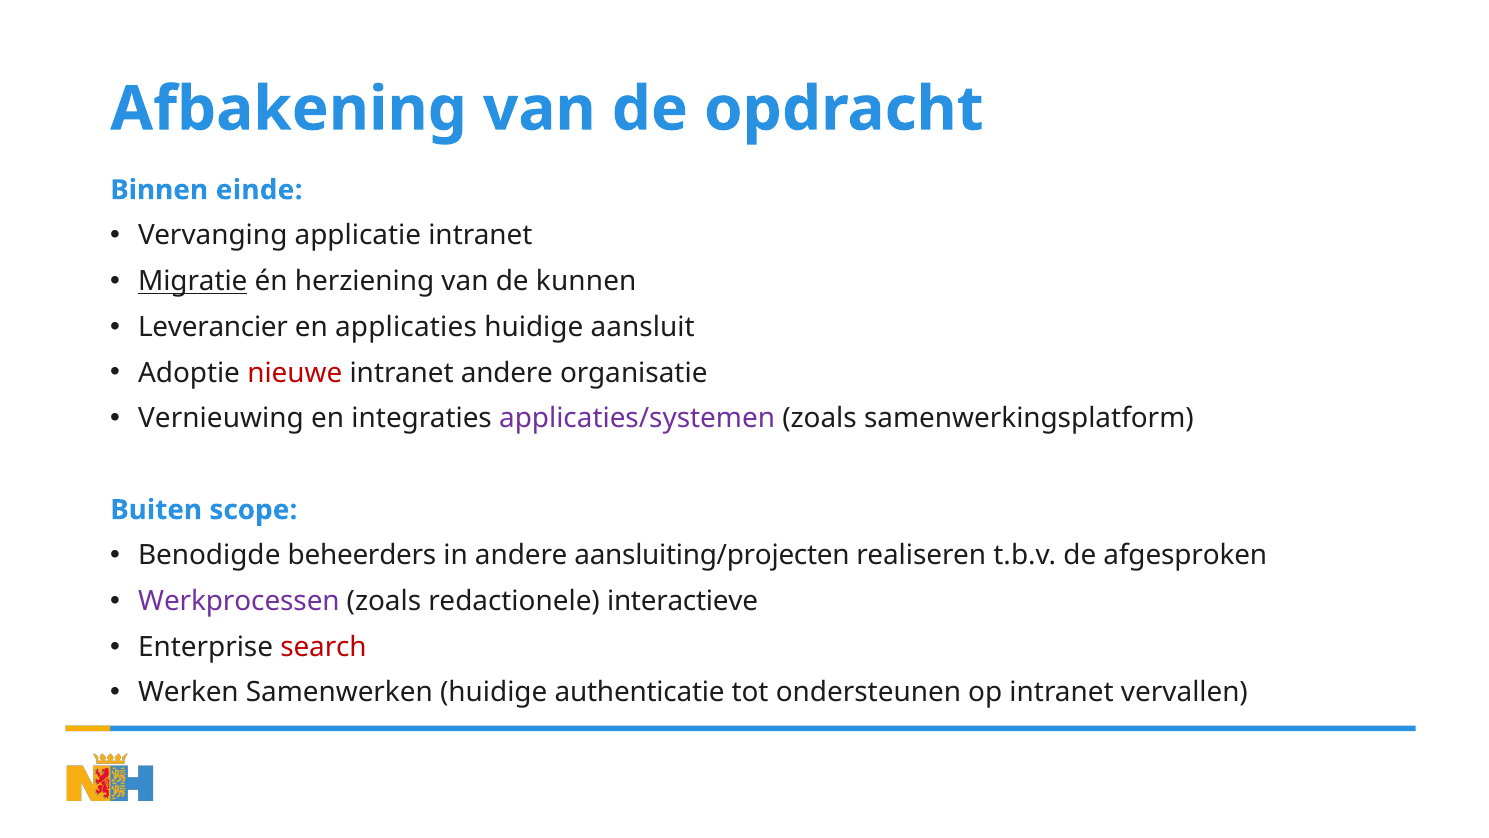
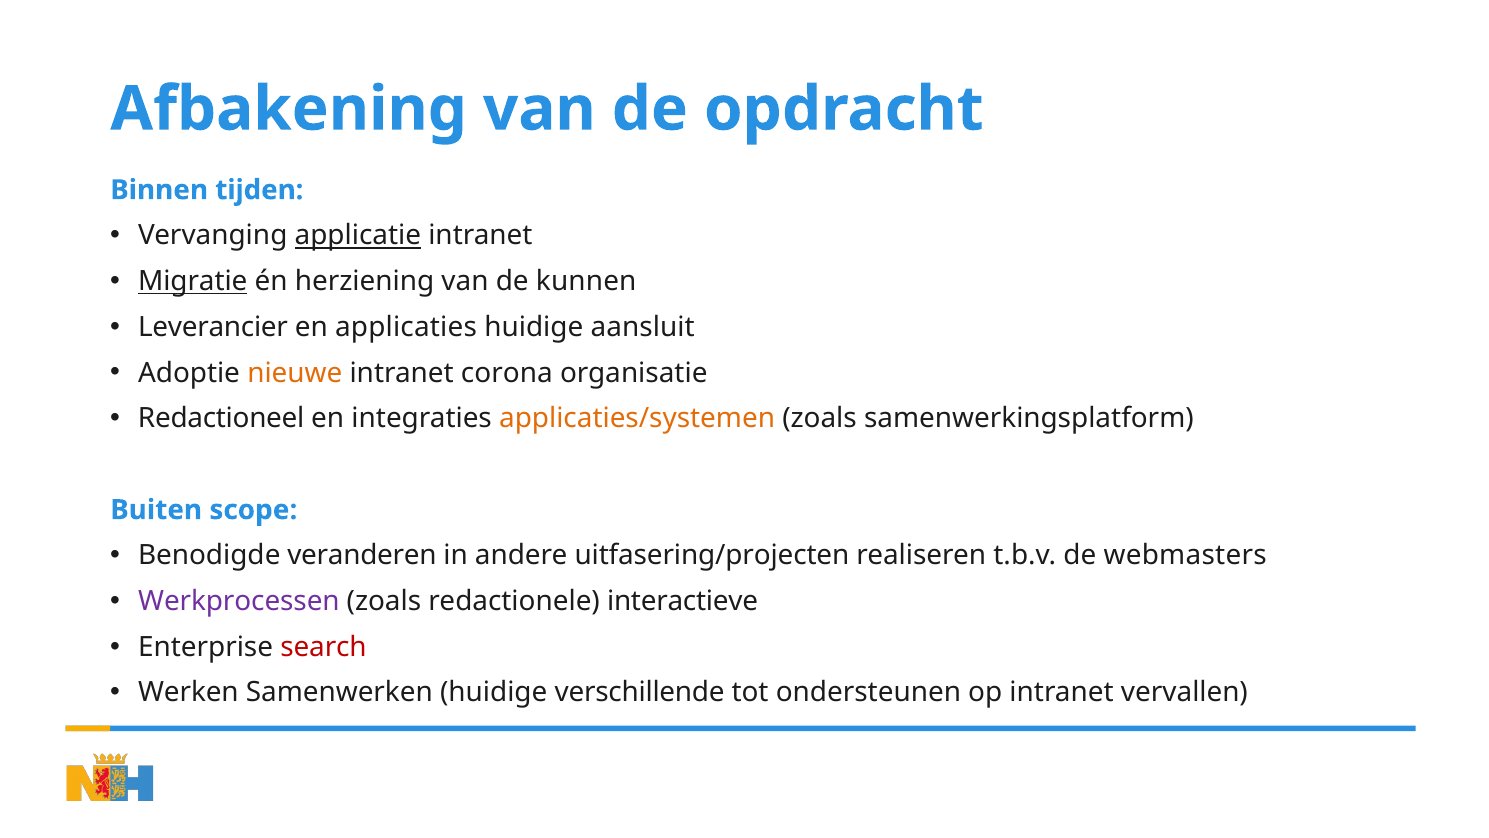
einde: einde -> tijden
applicatie underline: none -> present
nieuwe colour: red -> orange
intranet andere: andere -> corona
Vernieuwing: Vernieuwing -> Redactioneel
applicaties/systemen colour: purple -> orange
beheerders: beheerders -> veranderen
aansluiting/projecten: aansluiting/projecten -> uitfasering/projecten
afgesproken: afgesproken -> webmasters
authenticatie: authenticatie -> verschillende
